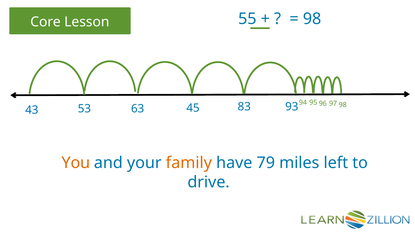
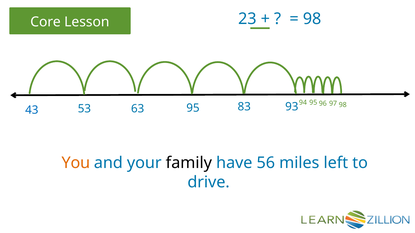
55: 55 -> 23
63 45: 45 -> 95
family colour: orange -> black
79: 79 -> 56
